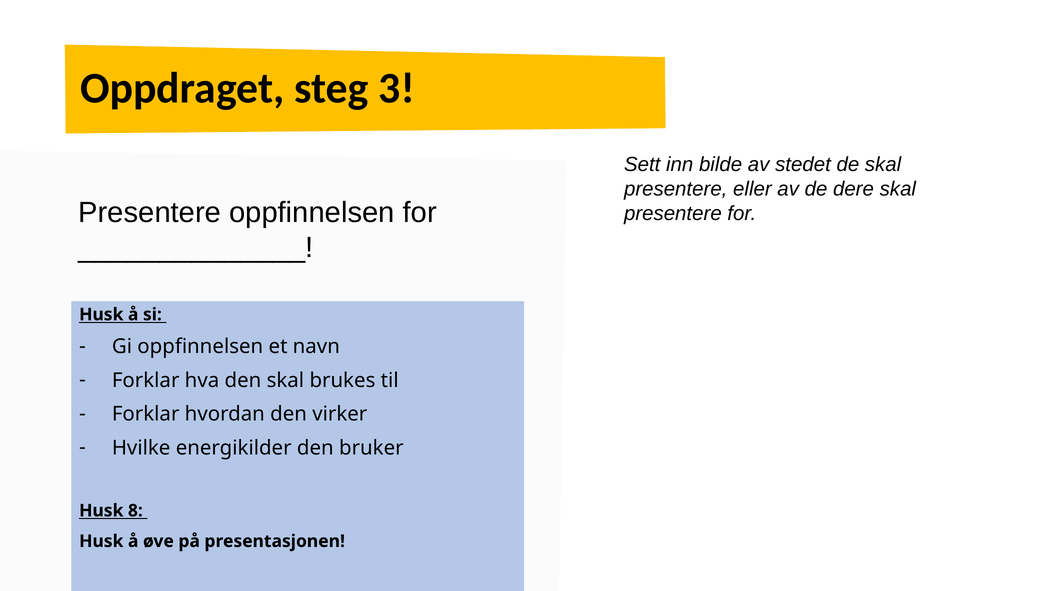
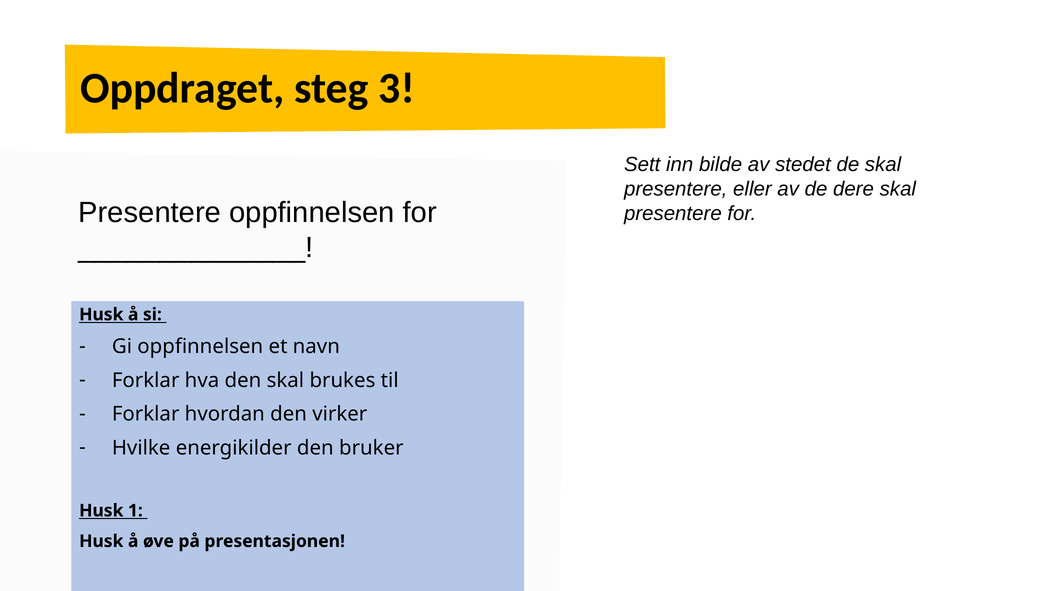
8: 8 -> 1
